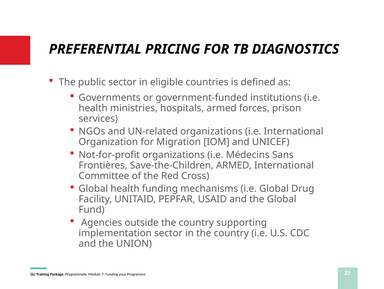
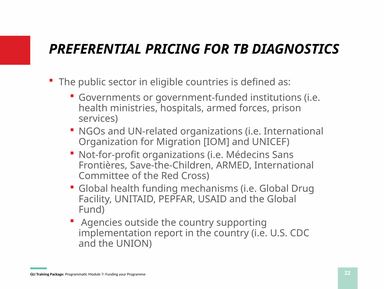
implementation sector: sector -> report
